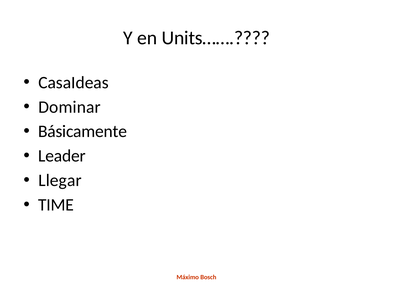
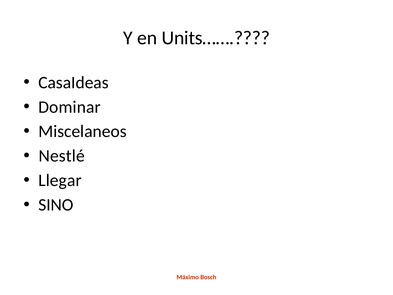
Básicamente: Básicamente -> Miscelaneos
Leader: Leader -> Nestlé
TIME: TIME -> SINO
